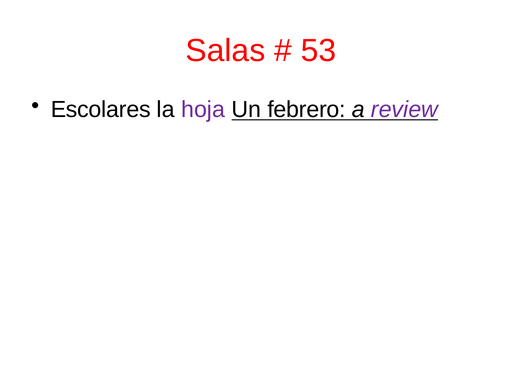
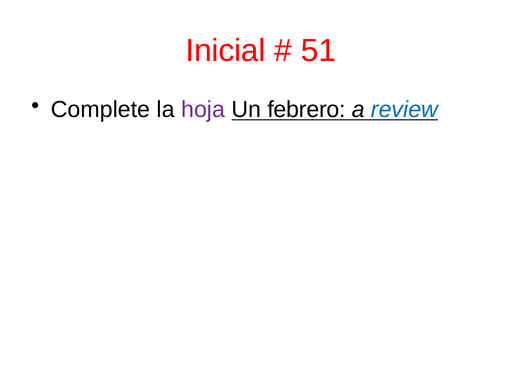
Salas: Salas -> Inicial
53: 53 -> 51
Escolares: Escolares -> Complete
review colour: purple -> blue
